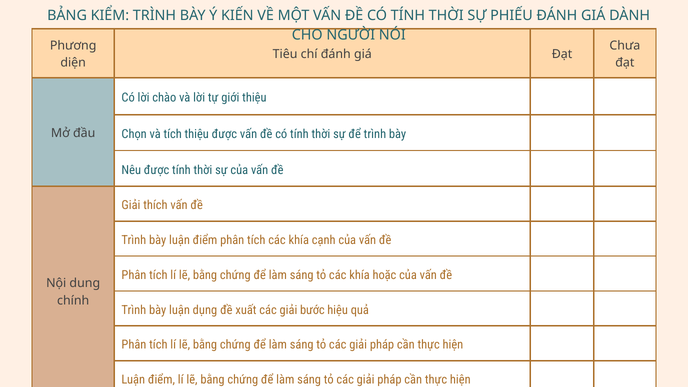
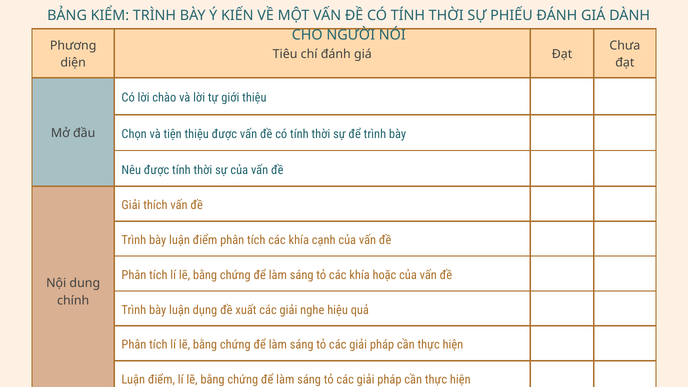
và tích: tích -> tiện
bước: bước -> nghe
